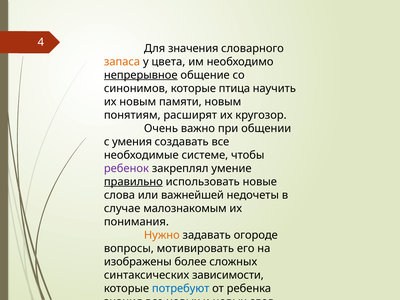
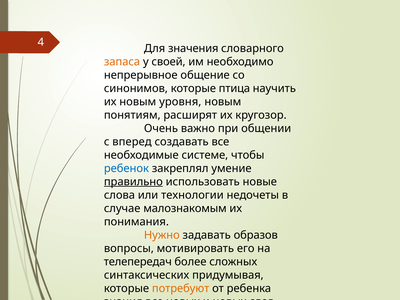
цвета: цвета -> своей
непрерывное underline: present -> none
памяти: памяти -> уровня
умения: умения -> вперед
ребенок colour: purple -> blue
важнейшей: важнейшей -> технологии
огороде: огороде -> образов
изображены: изображены -> телепередач
зависимости: зависимости -> придумывая
потребуют colour: blue -> orange
